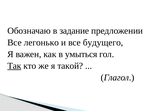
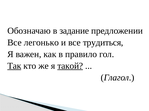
будущего: будущего -> трудиться
умыться: умыться -> правило
такой underline: none -> present
